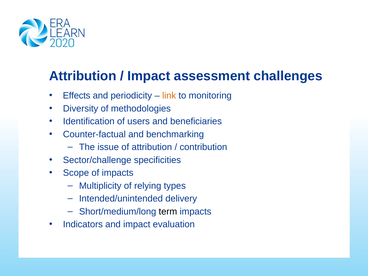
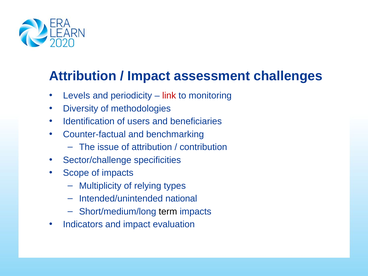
Effects: Effects -> Levels
link colour: orange -> red
delivery: delivery -> national
